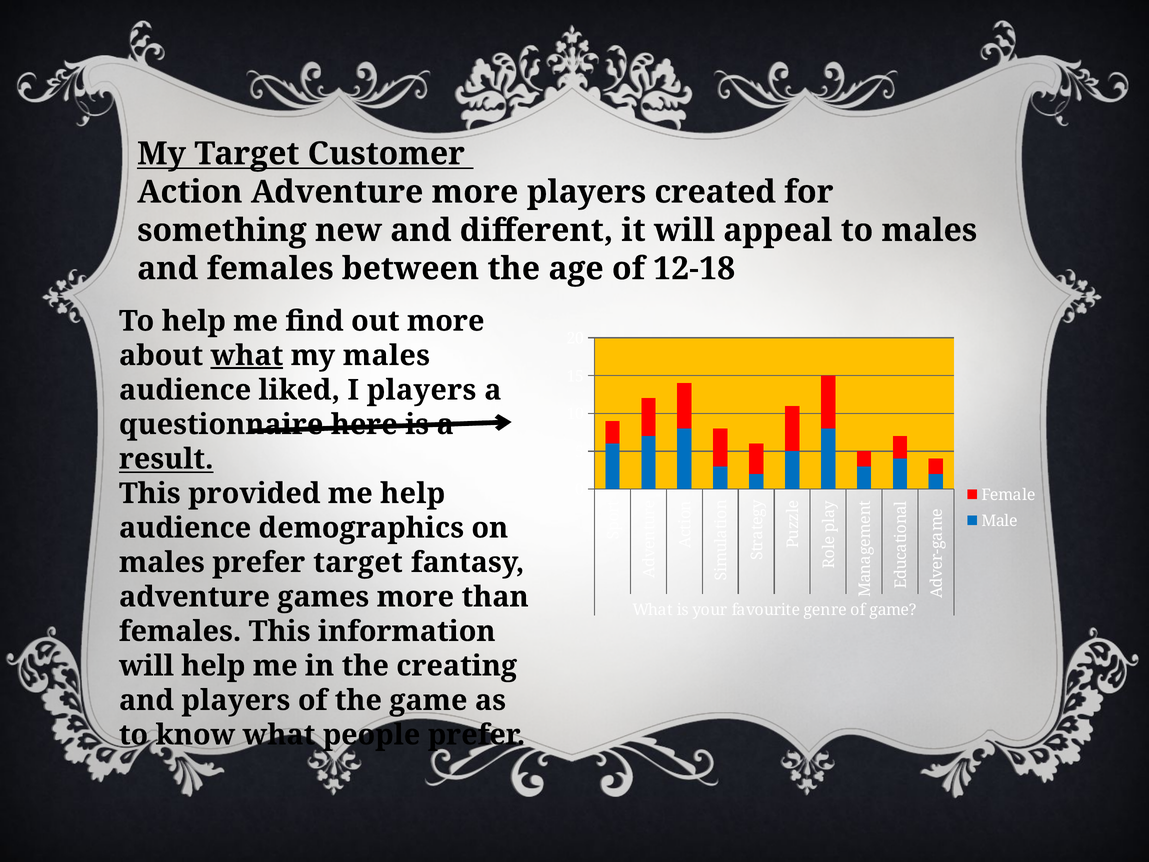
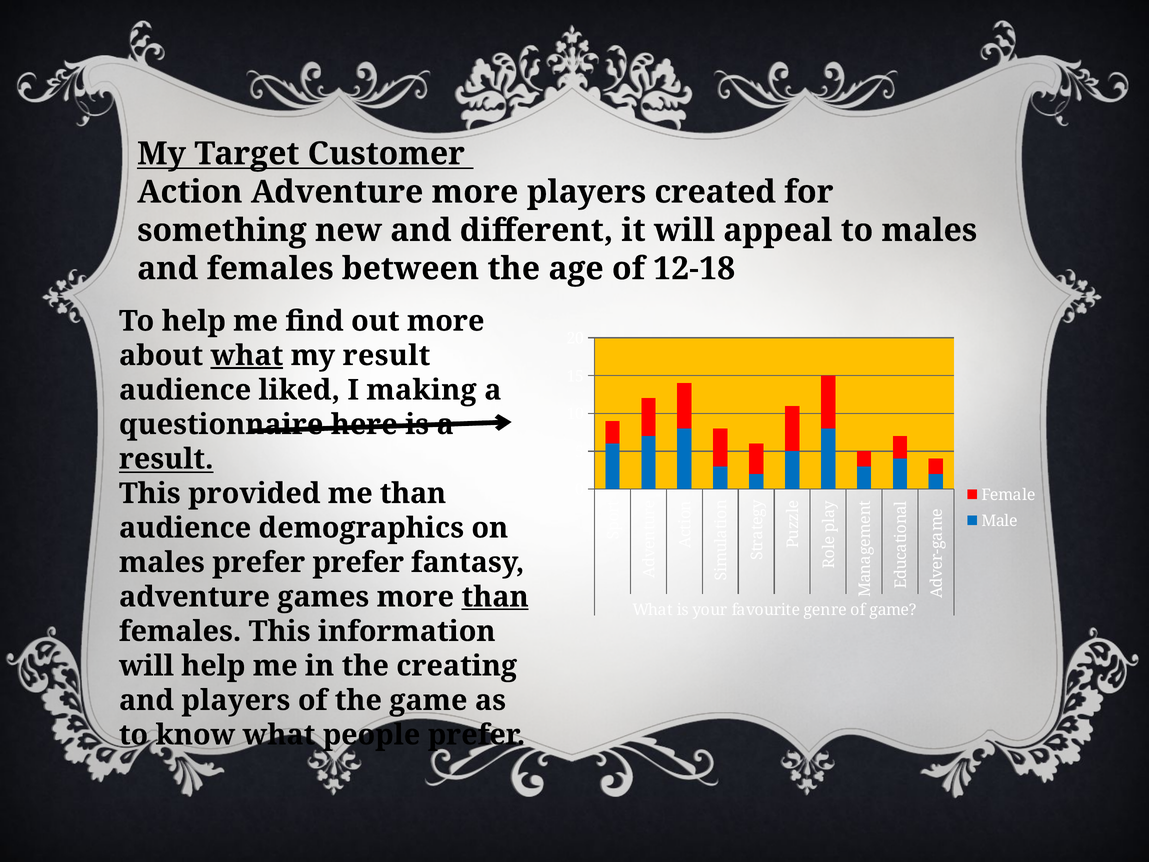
my males: males -> result
I players: players -> making
me help: help -> than
prefer target: target -> prefer
than at (495, 597) underline: none -> present
